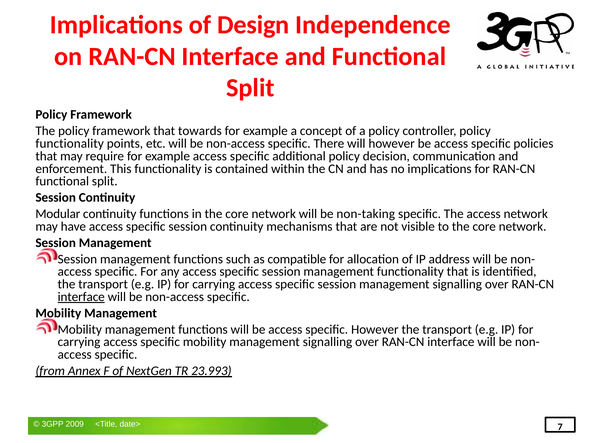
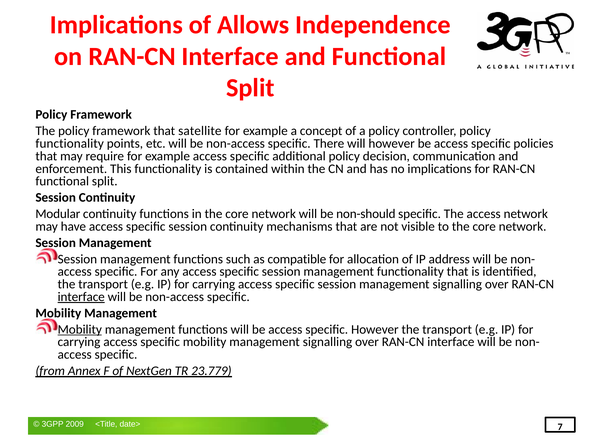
Design: Design -> Allows
towards: towards -> satellite
non-taking: non-taking -> non-should
Mobility at (80, 330) underline: none -> present
23.993: 23.993 -> 23.779
